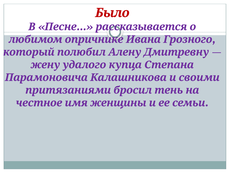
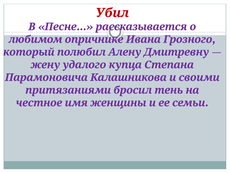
Было: Было -> Убил
